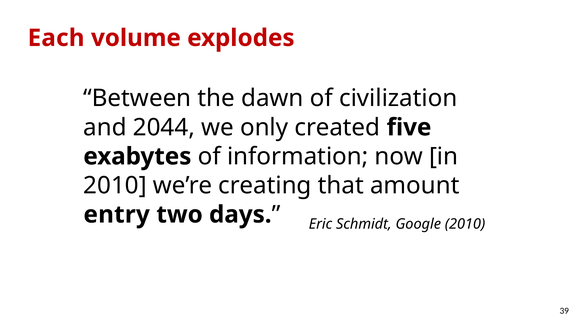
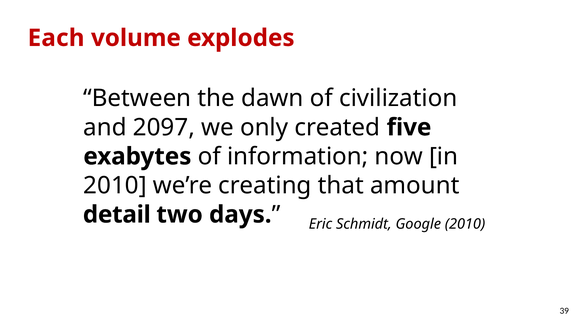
2044: 2044 -> 2097
entry: entry -> detail
